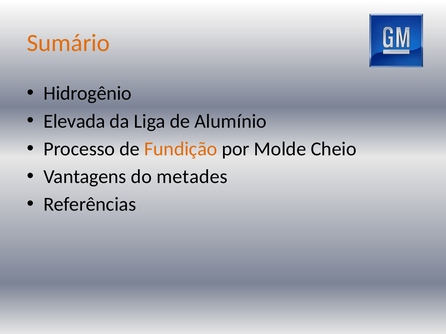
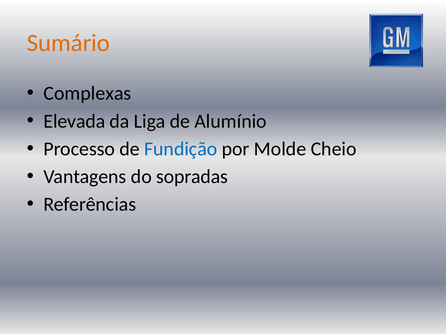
Hidrogênio: Hidrogênio -> Complexas
Fundição colour: orange -> blue
metades: metades -> sopradas
